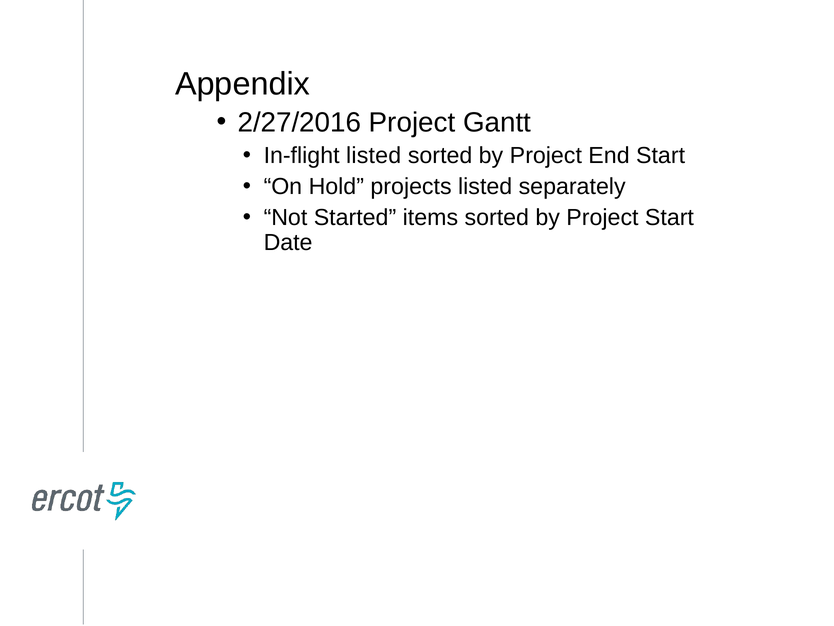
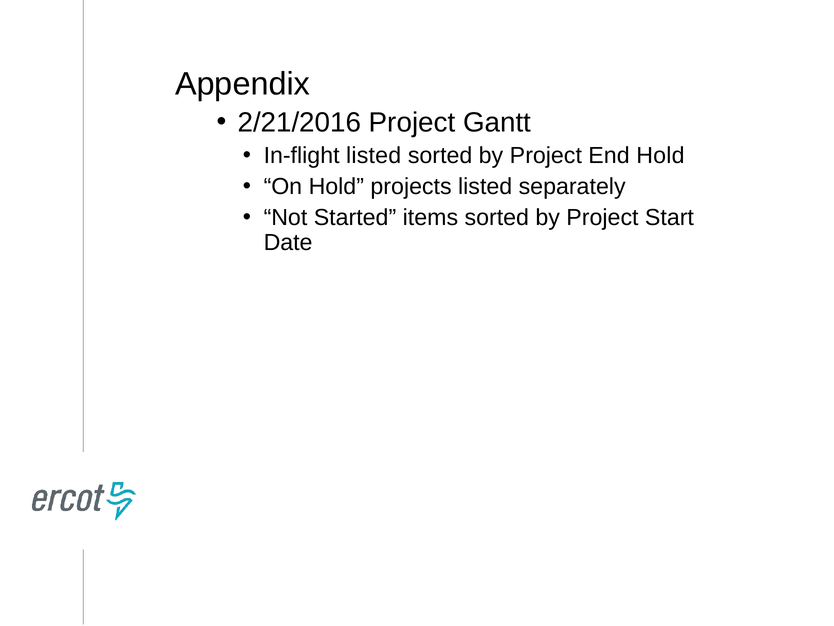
2/27/2016: 2/27/2016 -> 2/21/2016
End Start: Start -> Hold
